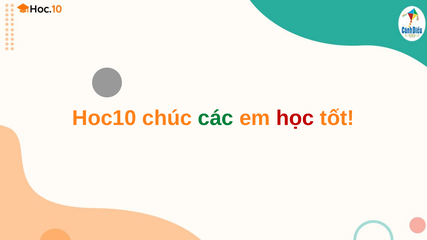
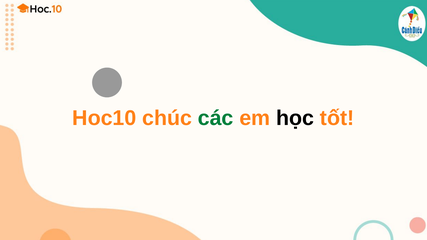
học colour: red -> black
